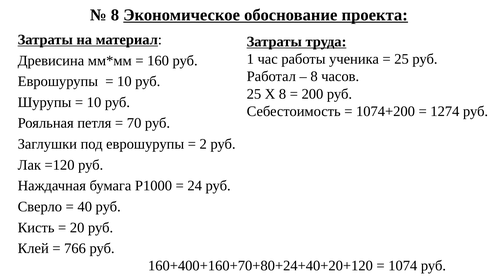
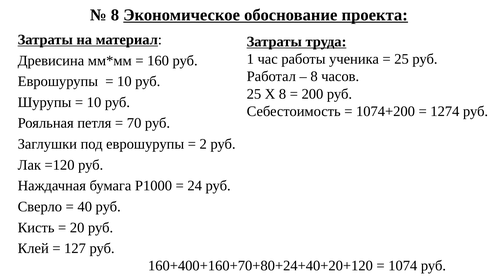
766: 766 -> 127
